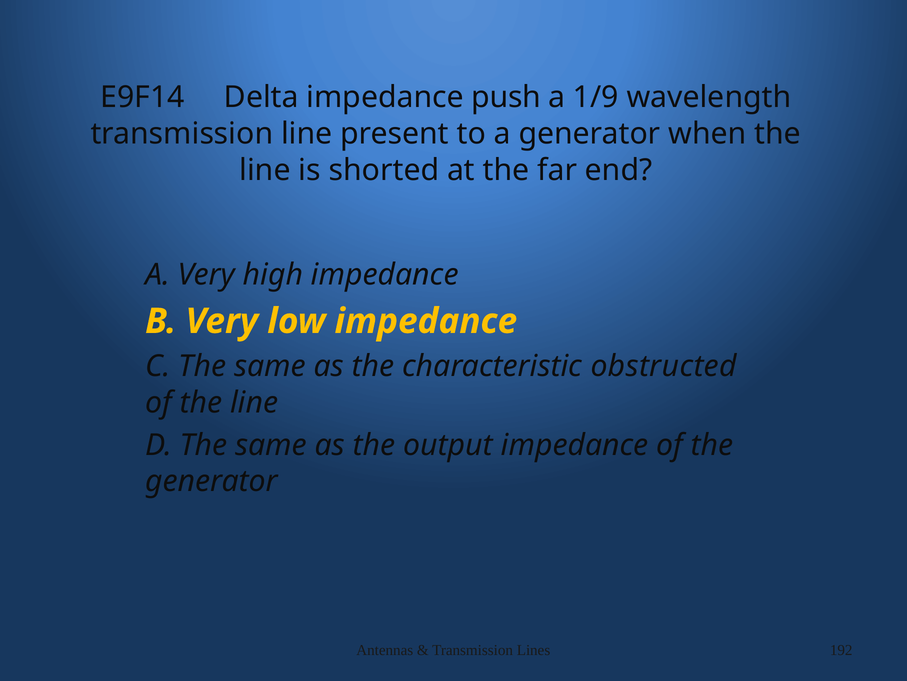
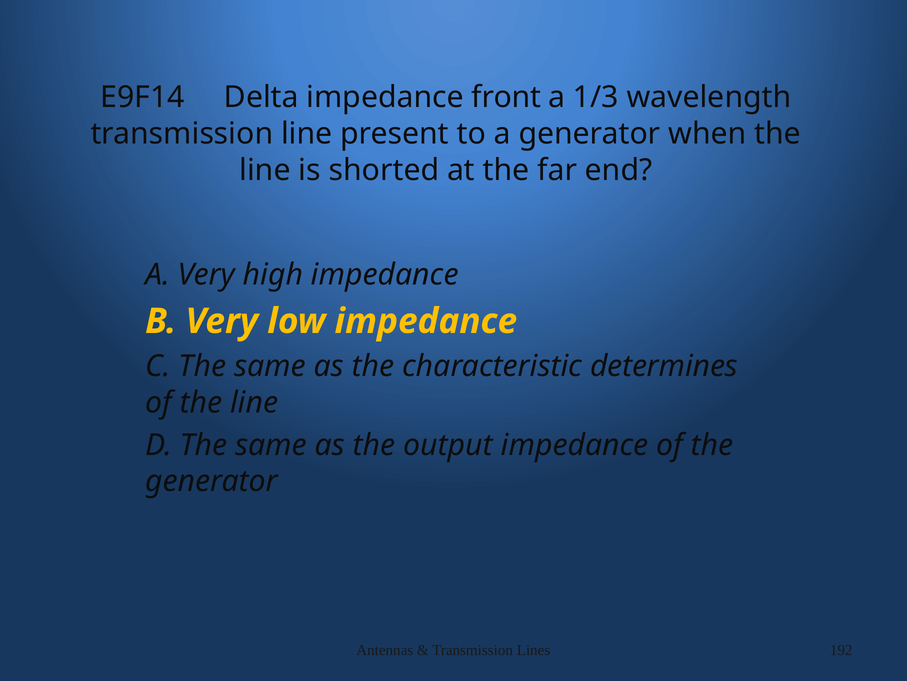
push: push -> front
1/9: 1/9 -> 1/3
obstructed: obstructed -> determines
